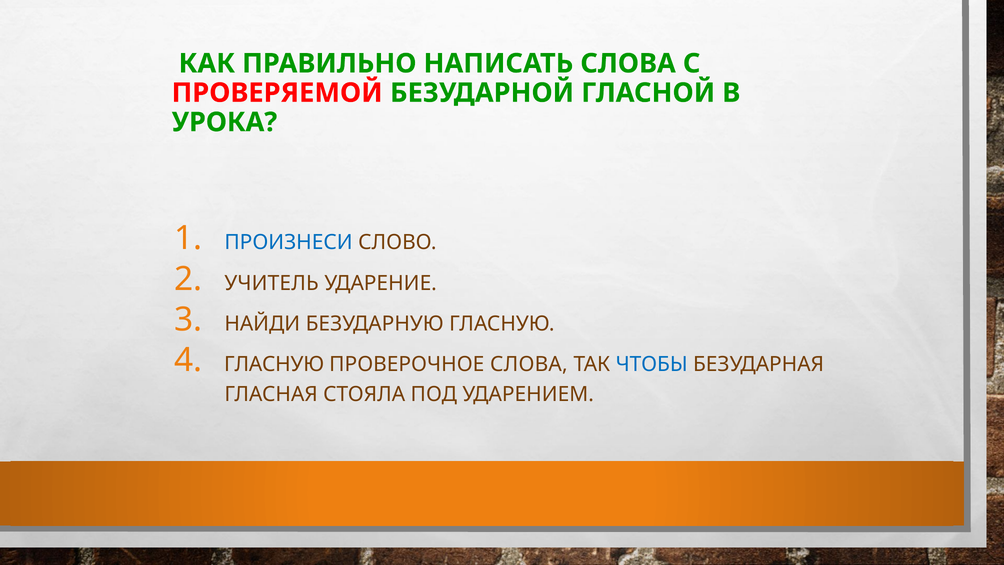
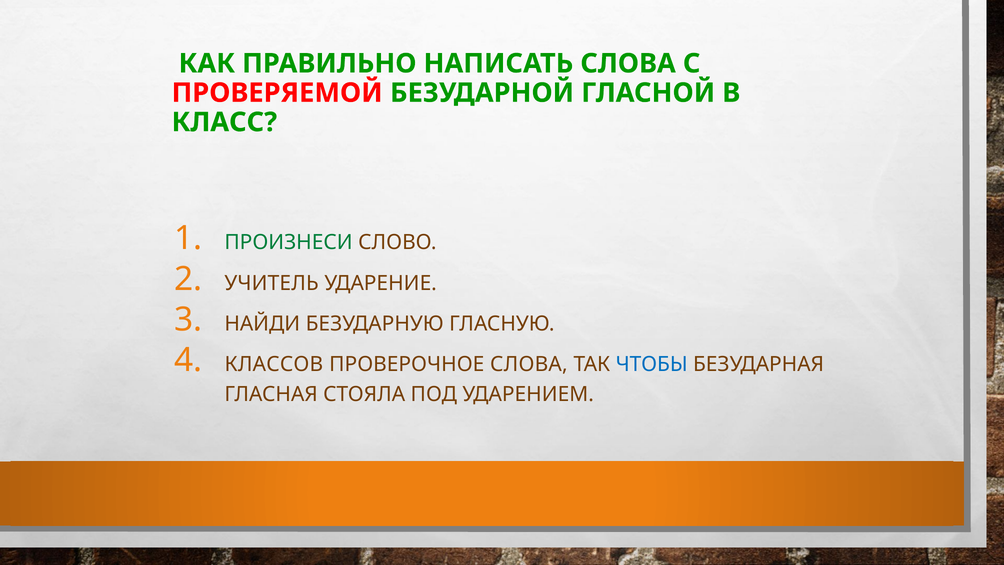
УРОКА: УРОКА -> КЛАСС
ПРОИЗНЕСИ colour: blue -> green
ГЛАСНУЮ at (274, 364): ГЛАСНУЮ -> КЛАССОВ
